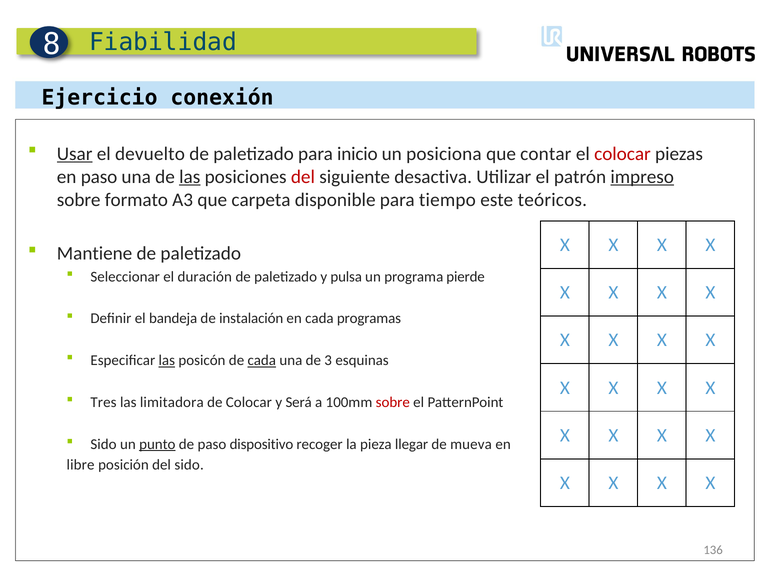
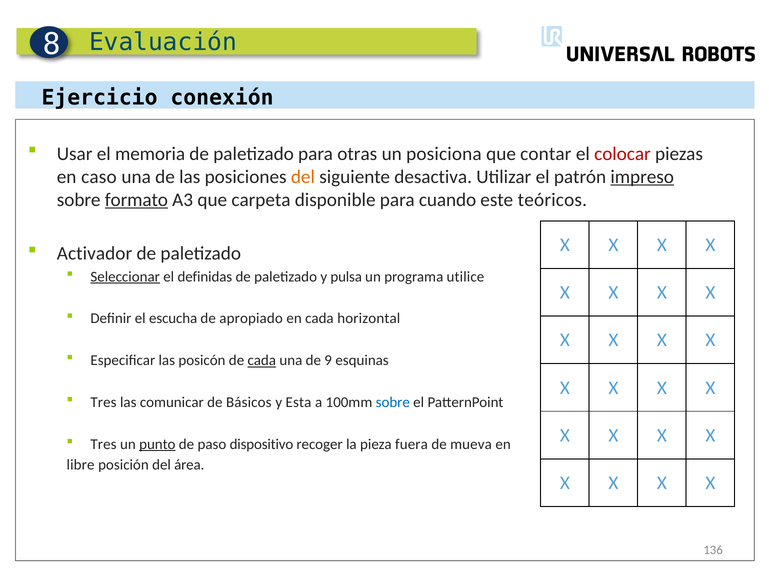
Fiabilidad: Fiabilidad -> Evaluación
Usar underline: present -> none
devuelto: devuelto -> memoria
inicio: inicio -> otras
en paso: paso -> caso
las at (190, 177) underline: present -> none
del at (303, 177) colour: red -> orange
formato underline: none -> present
tiempo: tiempo -> cuando
Mantiene: Mantiene -> Activador
Seleccionar underline: none -> present
duración: duración -> definidas
pierde: pierde -> utilice
bandeja: bandeja -> escucha
instalación: instalación -> apropiado
programas: programas -> horizontal
las at (167, 361) underline: present -> none
3: 3 -> 9
limitadora: limitadora -> comunicar
de Colocar: Colocar -> Básicos
Será: Será -> Esta
sobre at (393, 403) colour: red -> blue
Sido at (104, 445): Sido -> Tres
llegar: llegar -> fuera
del sido: sido -> área
